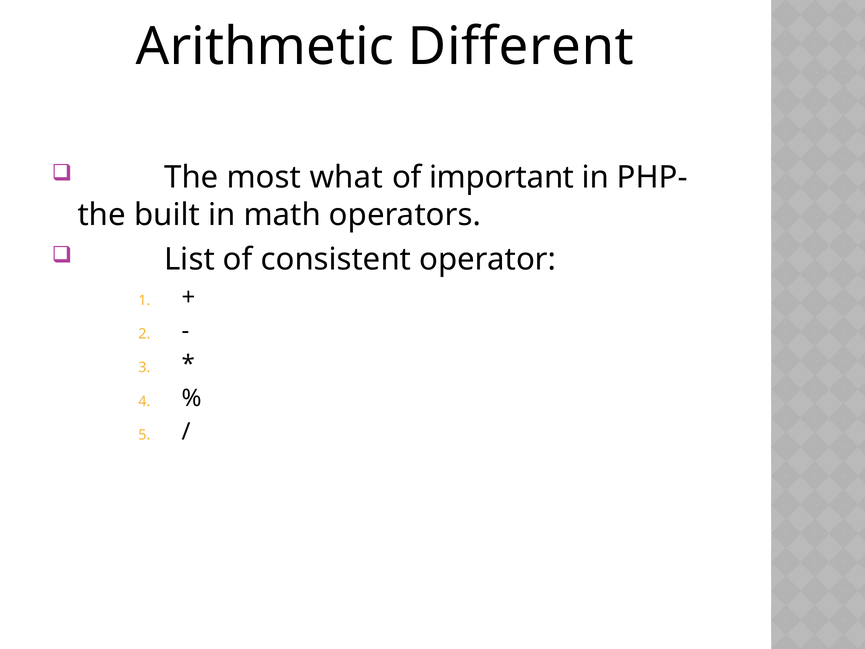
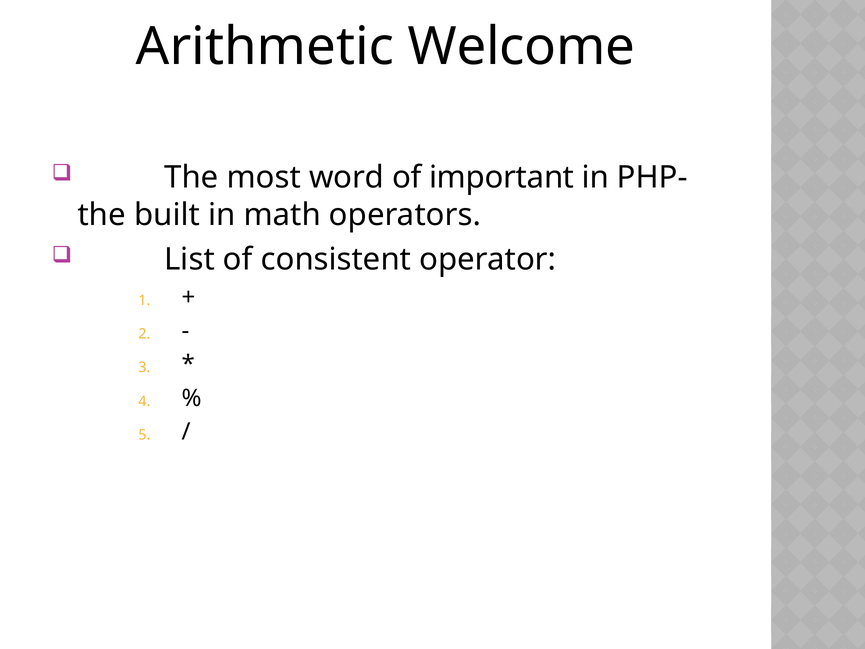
Different: Different -> Welcome
what: what -> word
